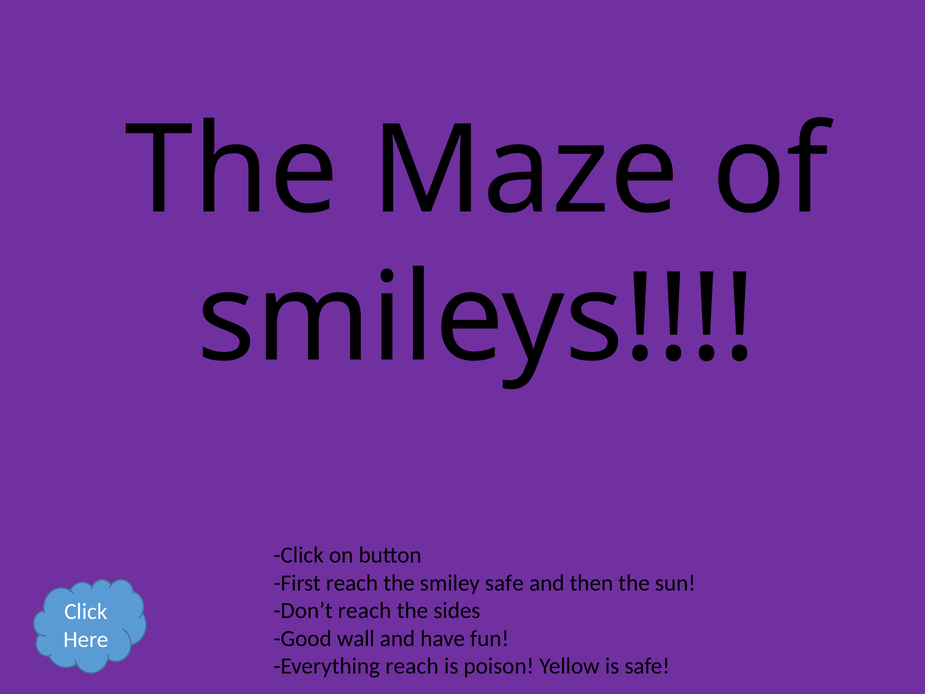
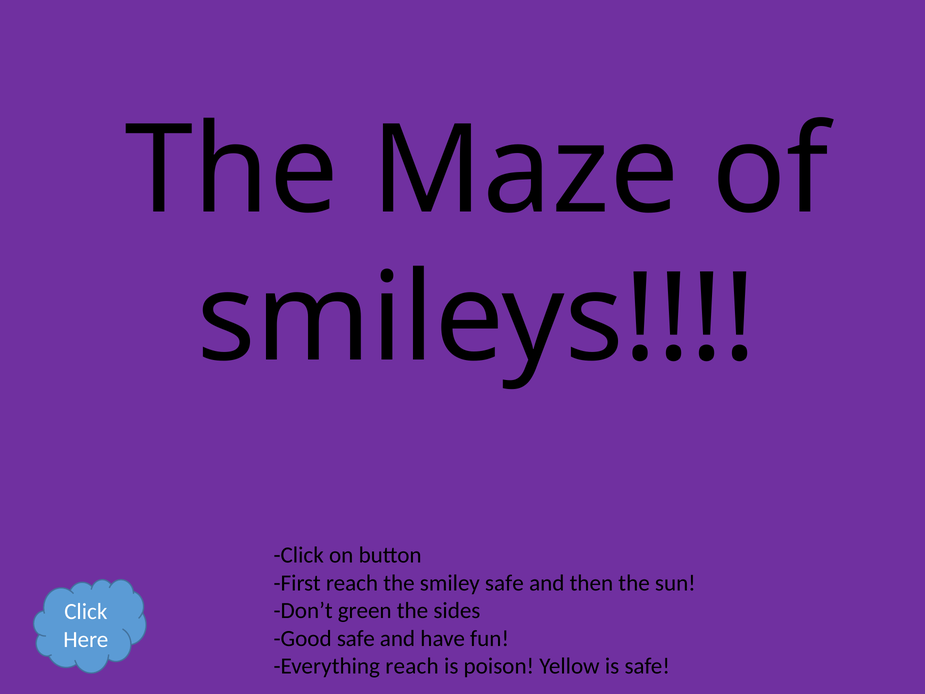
Don’t reach: reach -> green
Good wall: wall -> safe
